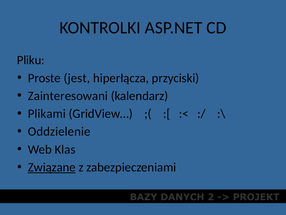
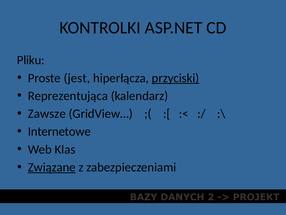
przyciski underline: none -> present
Zainteresowani: Zainteresowani -> Reprezentująca
Plikami: Plikami -> Zawsze
Oddzielenie: Oddzielenie -> Internetowe
